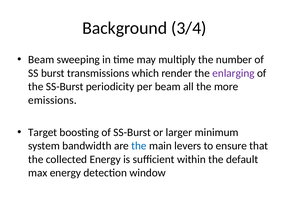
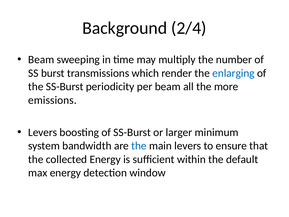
3/4: 3/4 -> 2/4
enlarging colour: purple -> blue
Target at (43, 132): Target -> Levers
